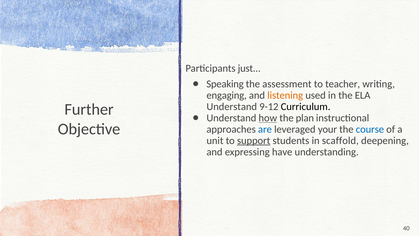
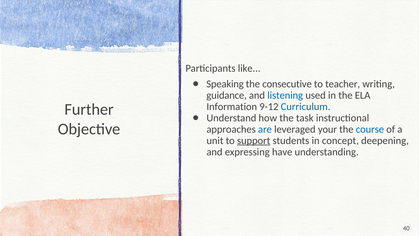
just: just -> like
assessment: assessment -> consecutive
engaging: engaging -> guidance
listening colour: orange -> blue
Understand at (232, 107): Understand -> Information
Curriculum colour: black -> blue
how underline: present -> none
plan: plan -> task
scaffold: scaffold -> concept
